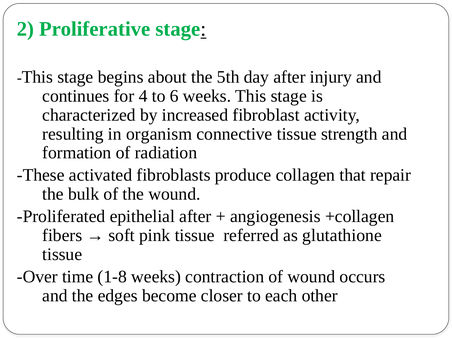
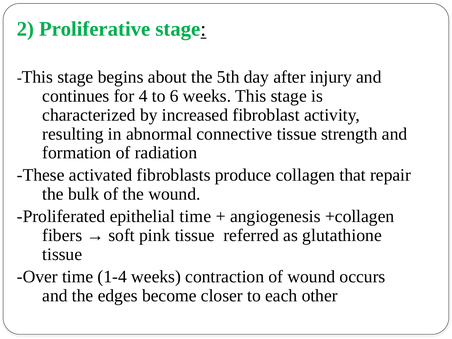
organism: organism -> abnormal
epithelial after: after -> time
1-8: 1-8 -> 1-4
